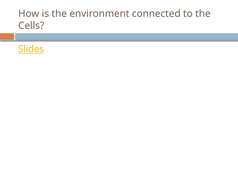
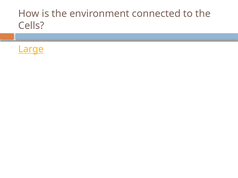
Slides: Slides -> Large
